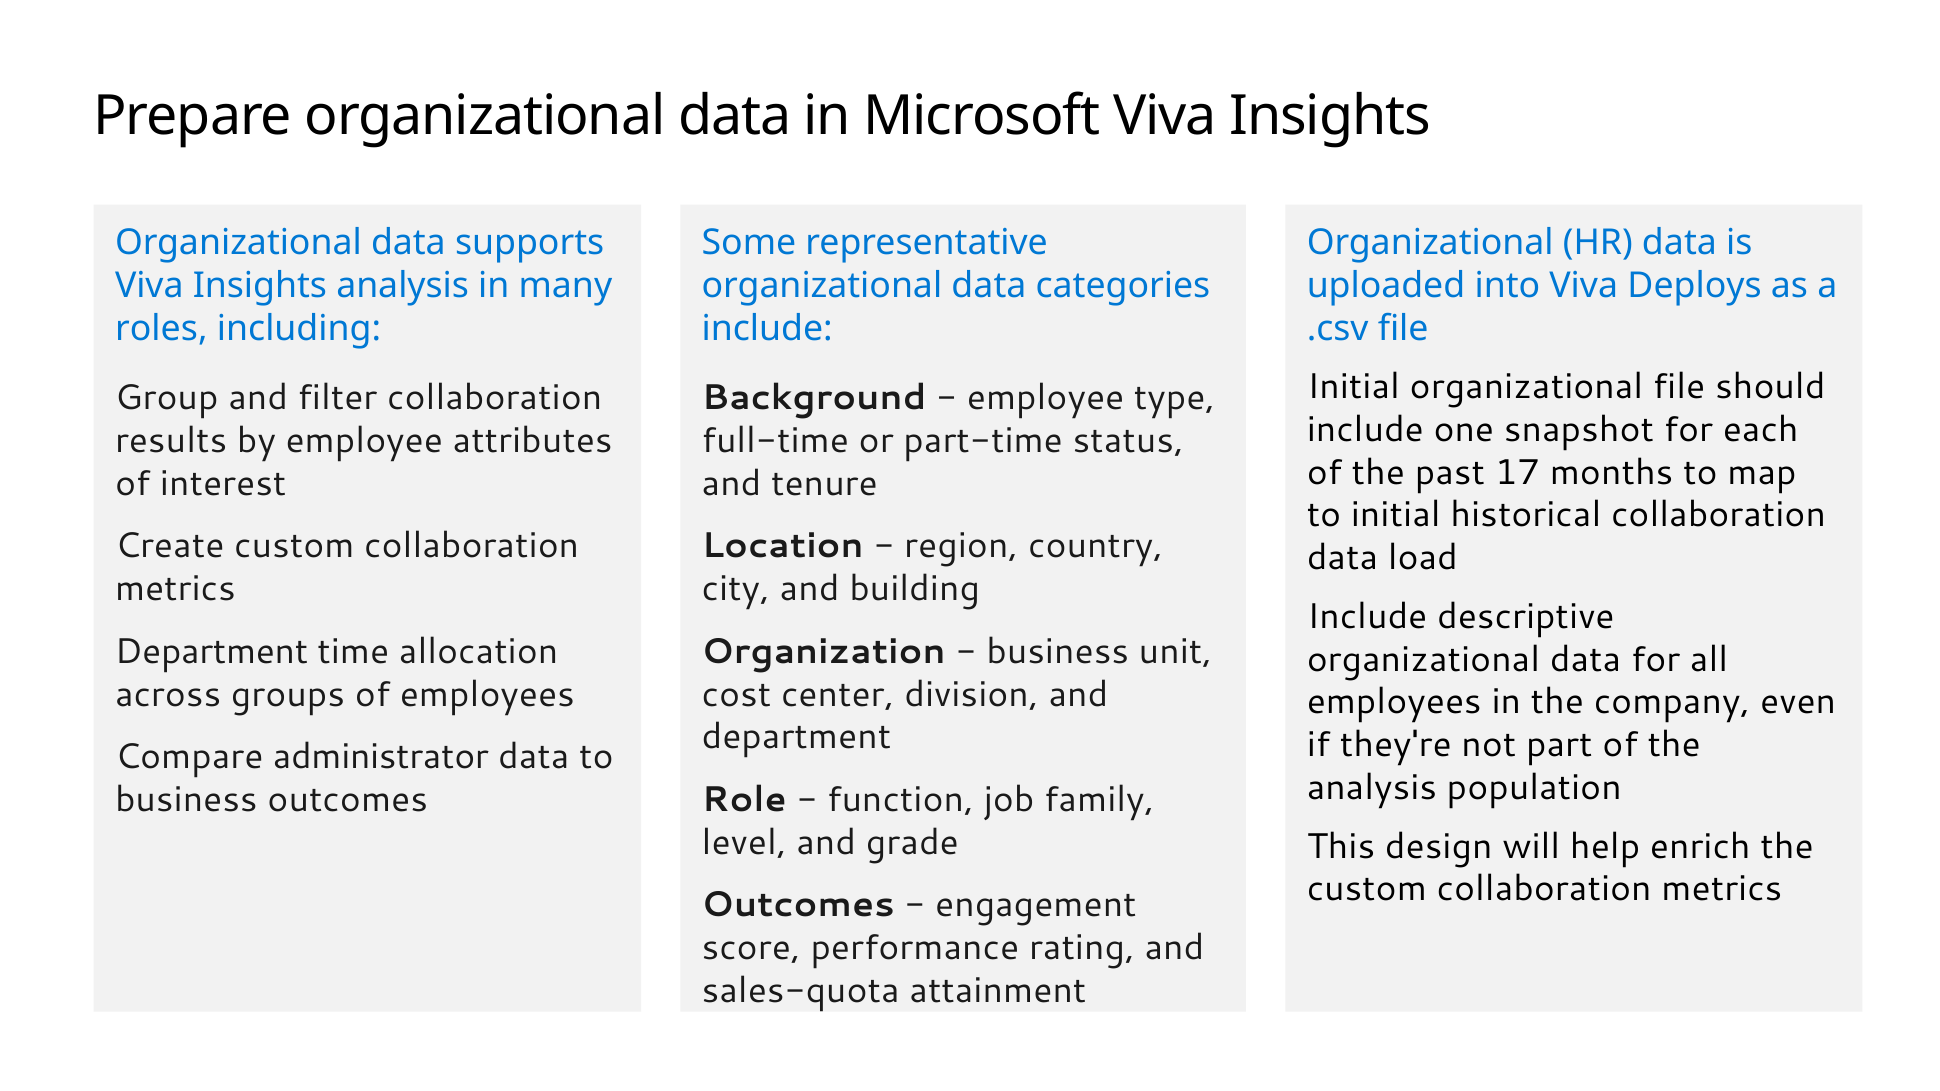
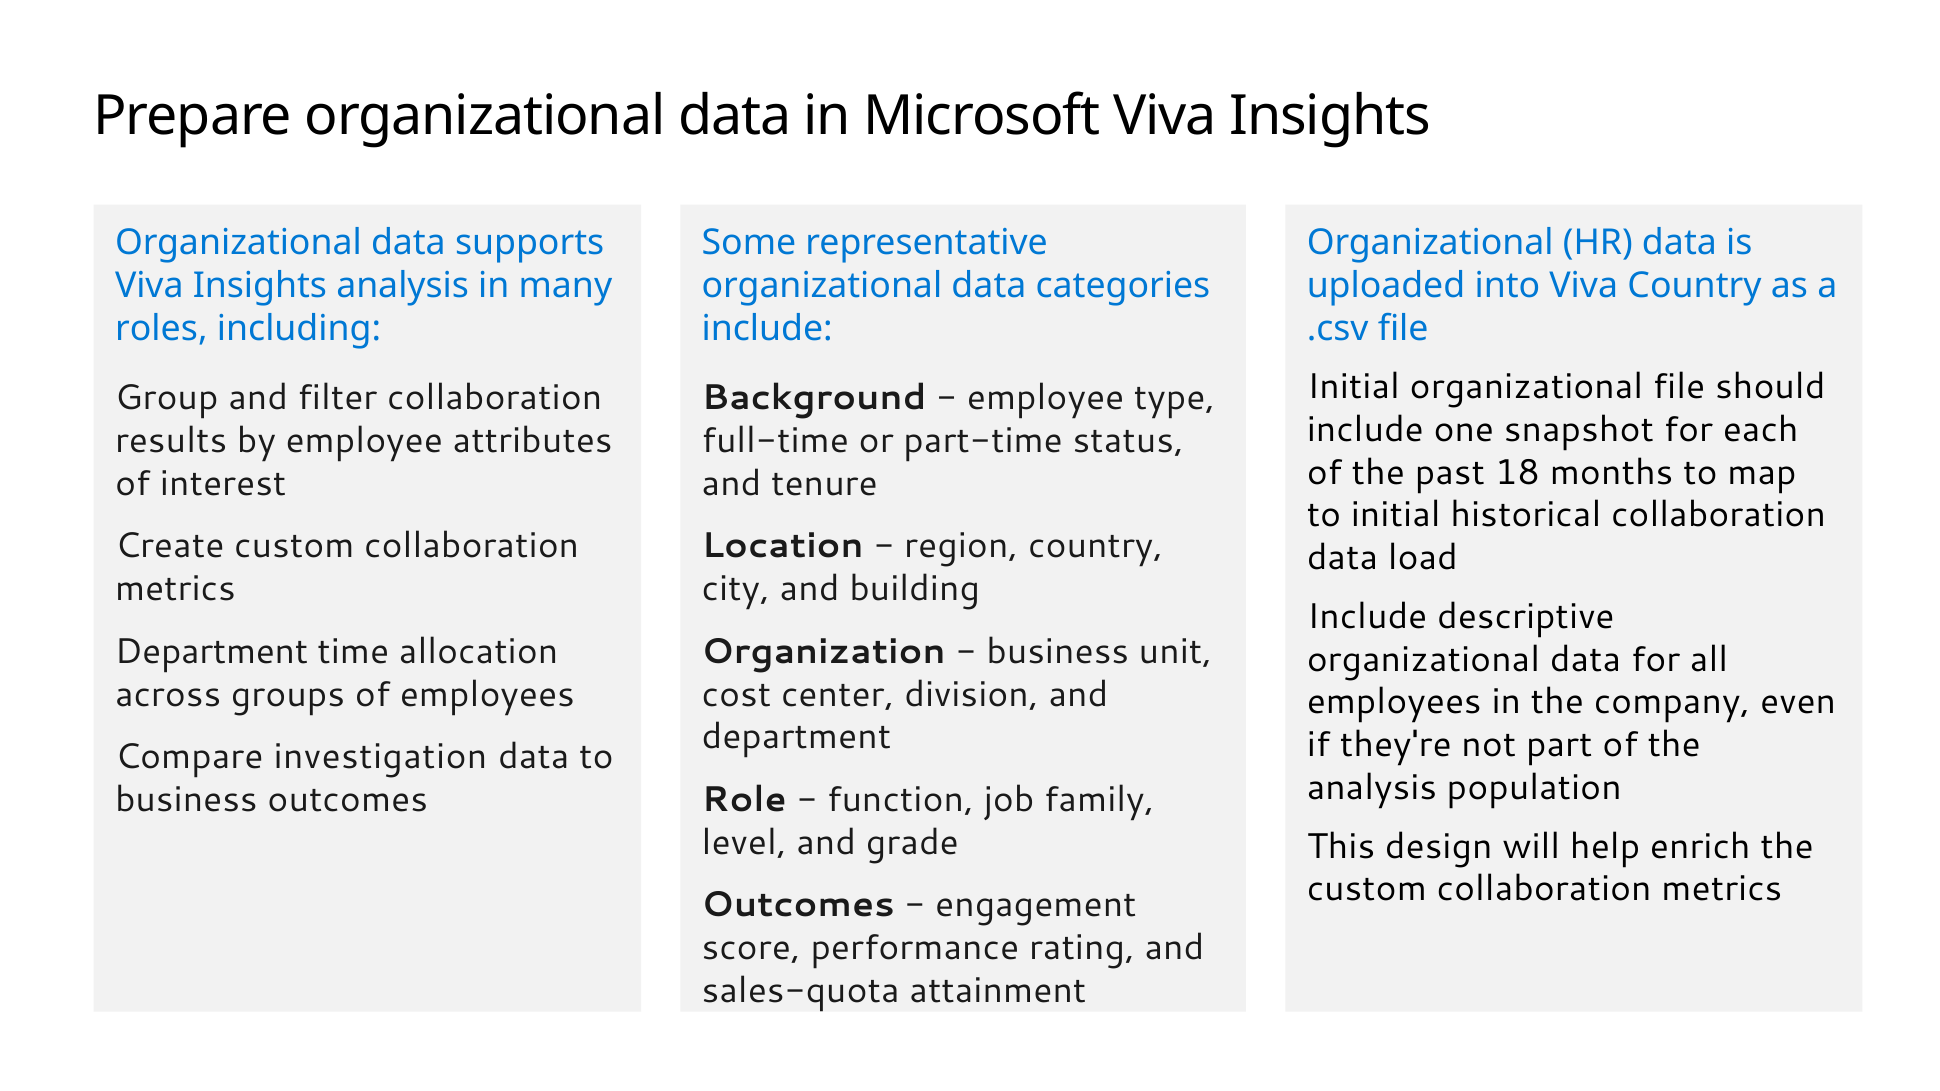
Viva Deploys: Deploys -> Country
17: 17 -> 18
administrator: administrator -> investigation
